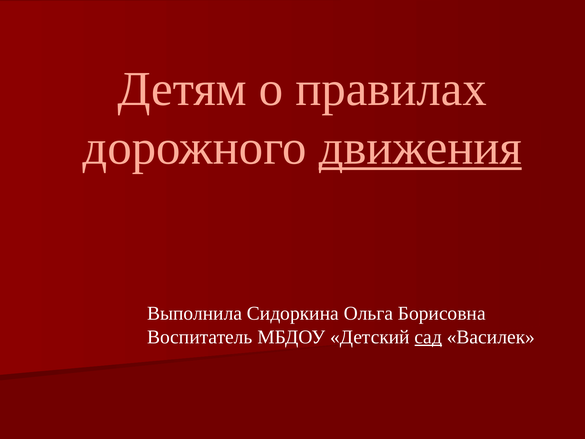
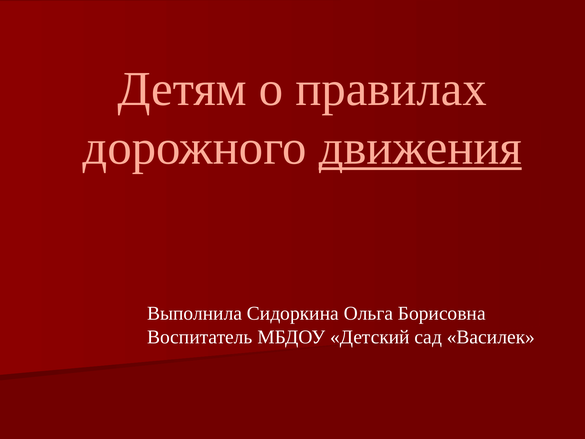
сад underline: present -> none
